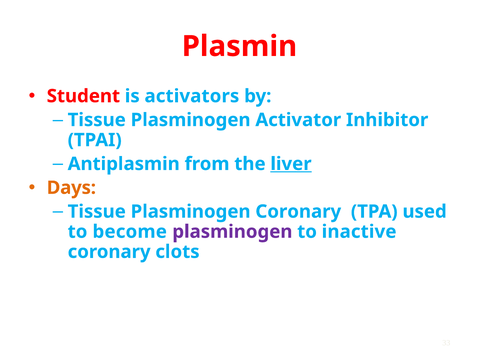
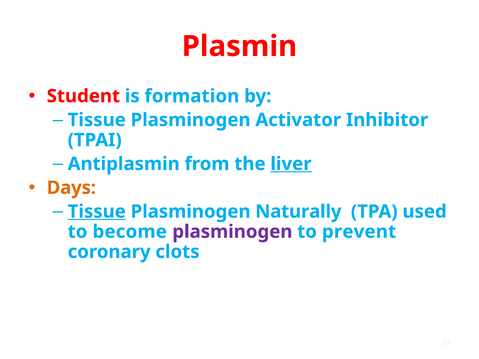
activators: activators -> formation
Tissue at (97, 212) underline: none -> present
Plasminogen Coronary: Coronary -> Naturally
inactive: inactive -> prevent
